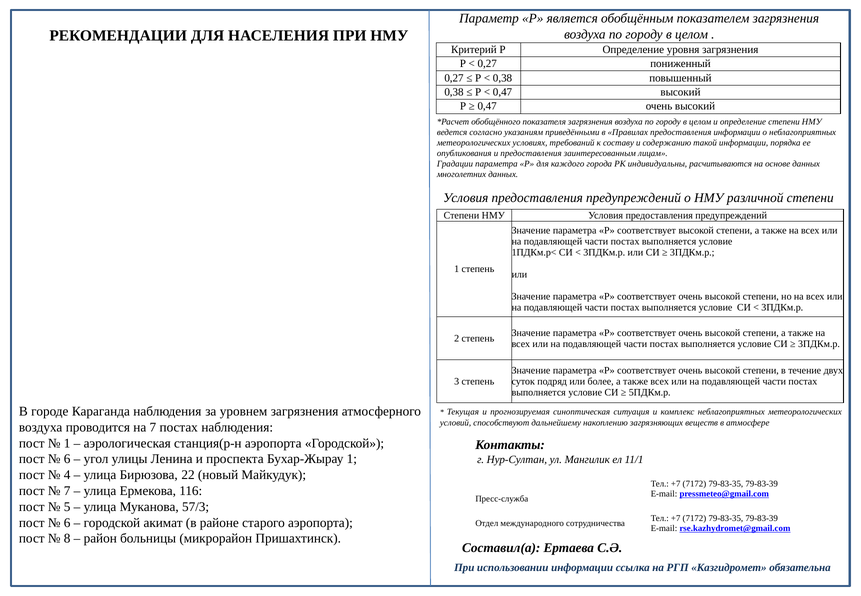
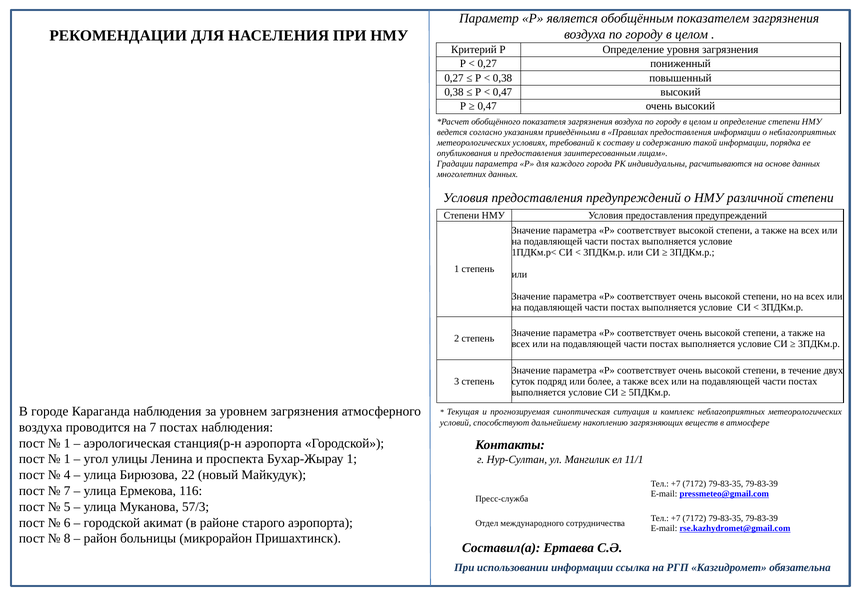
6 at (67, 459): 6 -> 1
